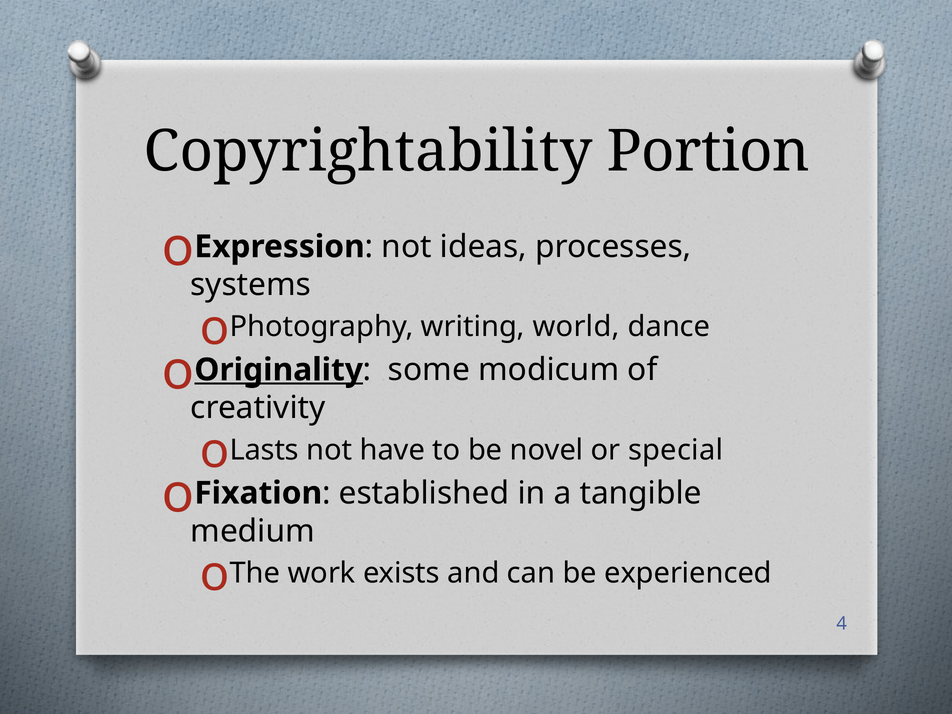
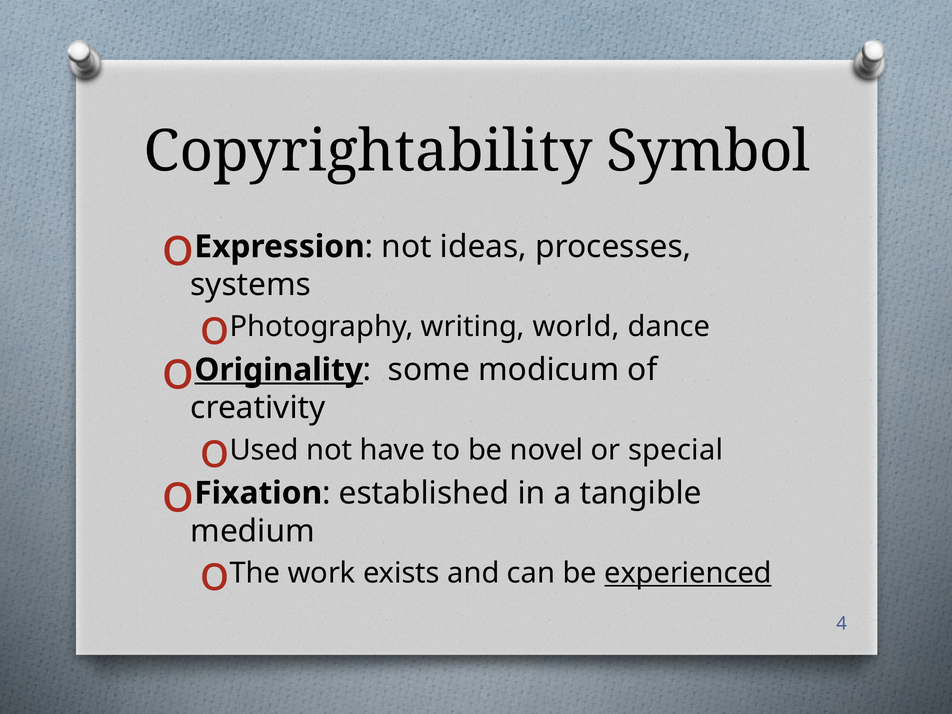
Portion: Portion -> Symbol
Lasts: Lasts -> Used
experienced underline: none -> present
